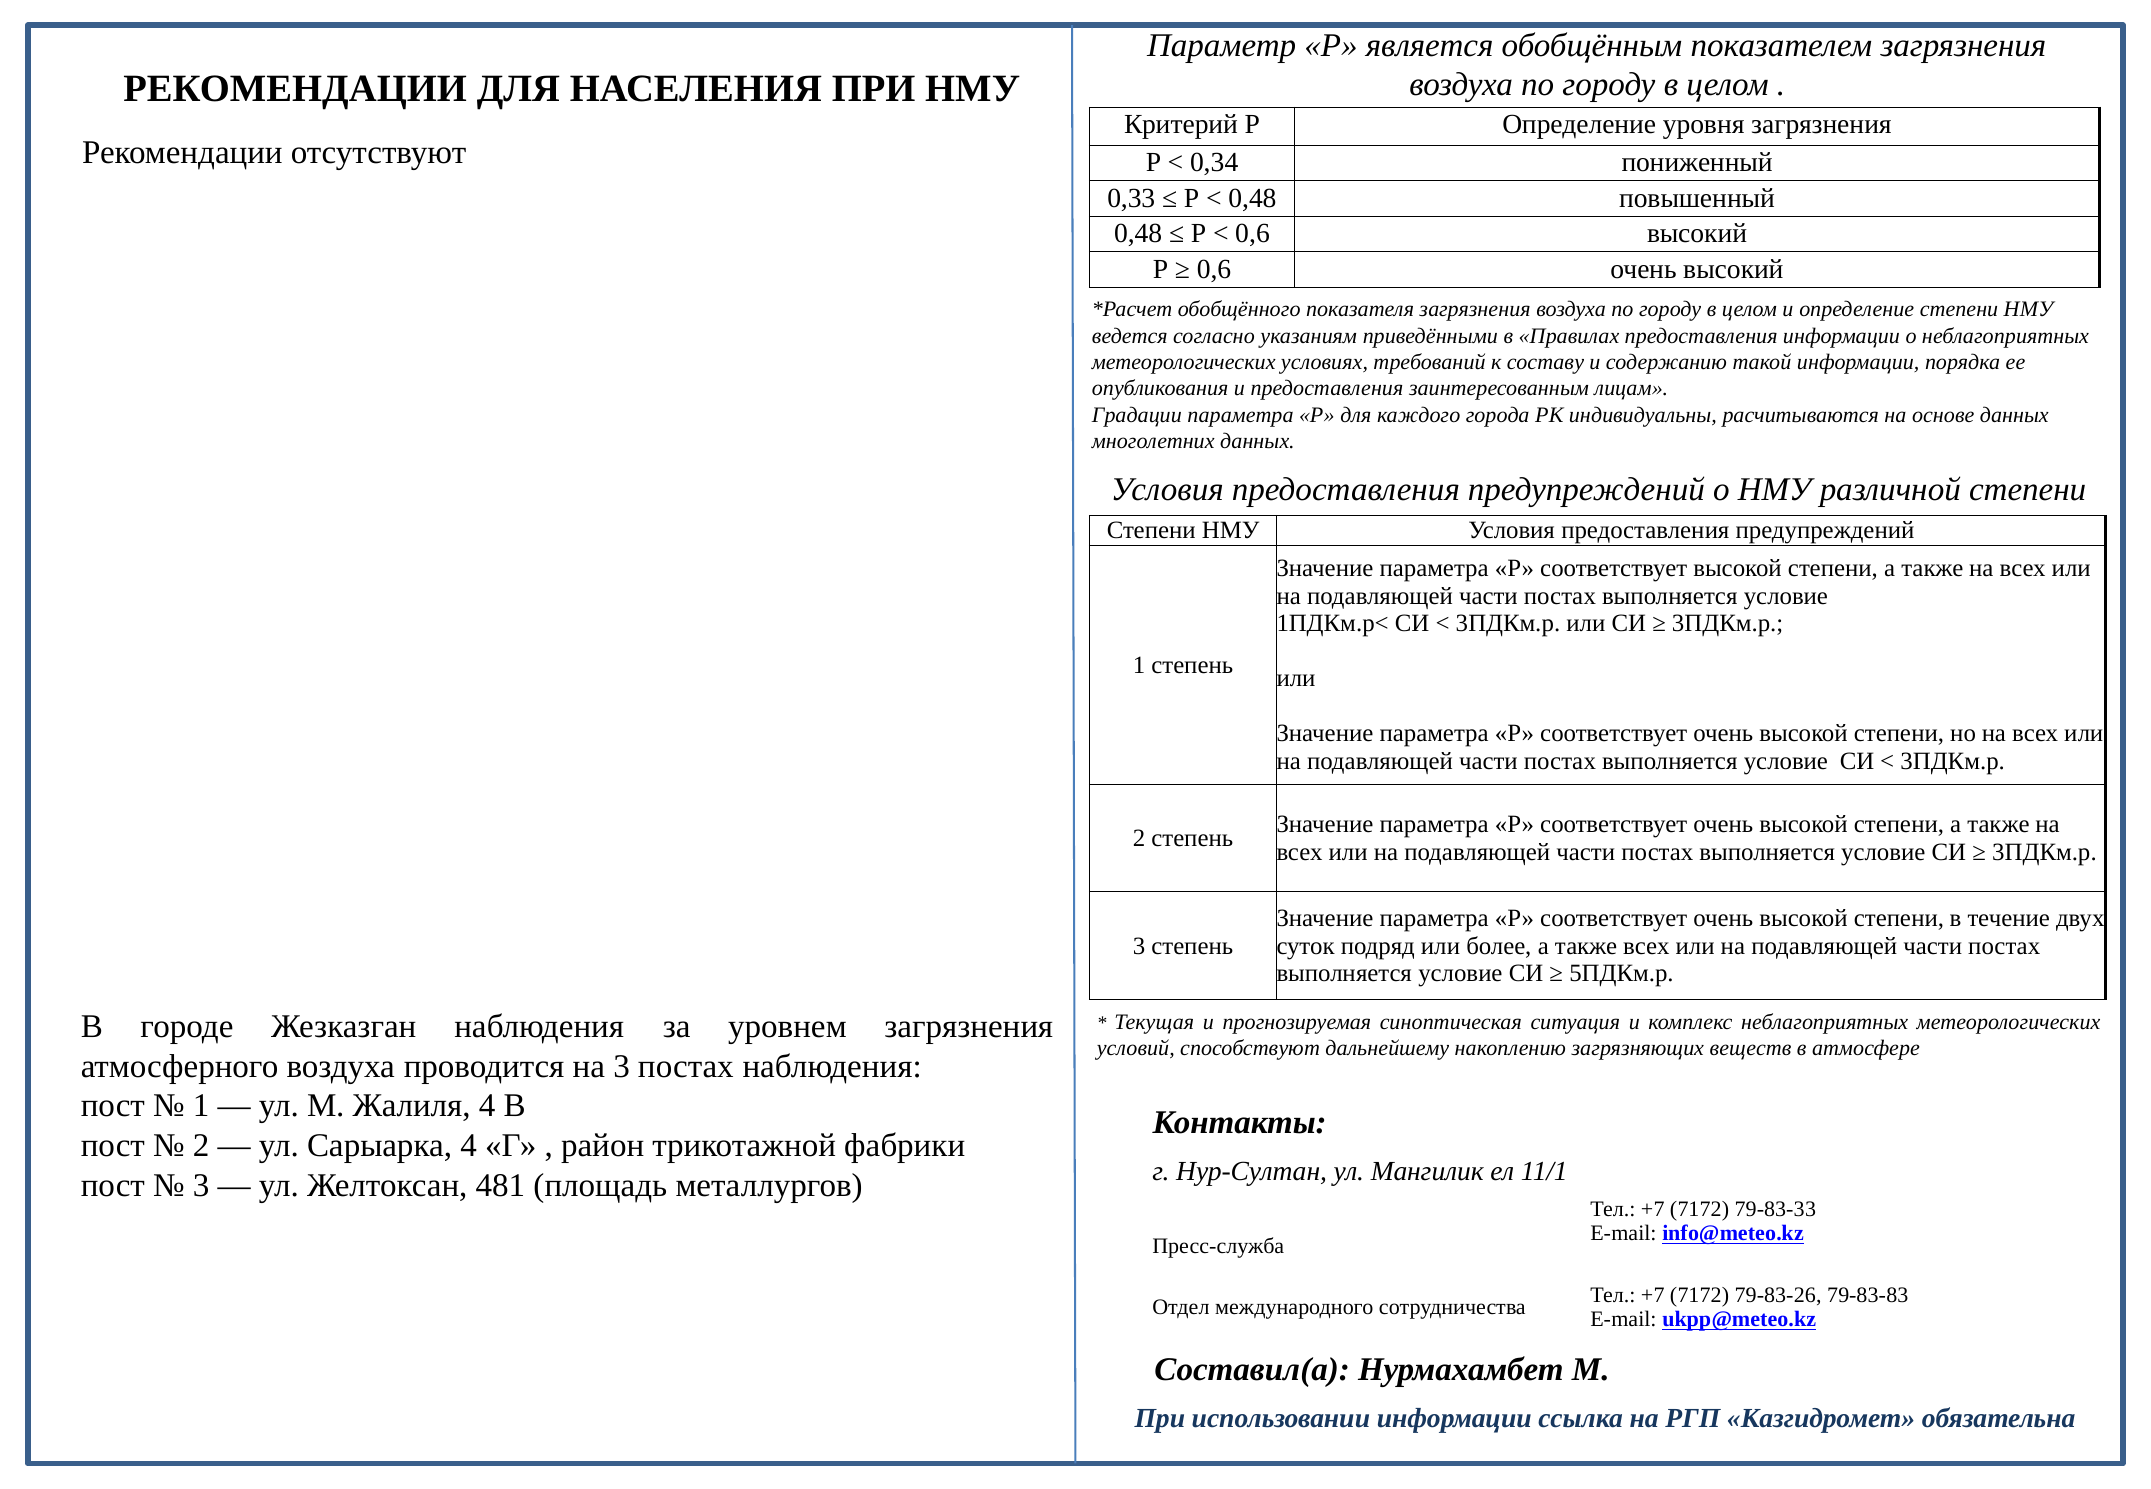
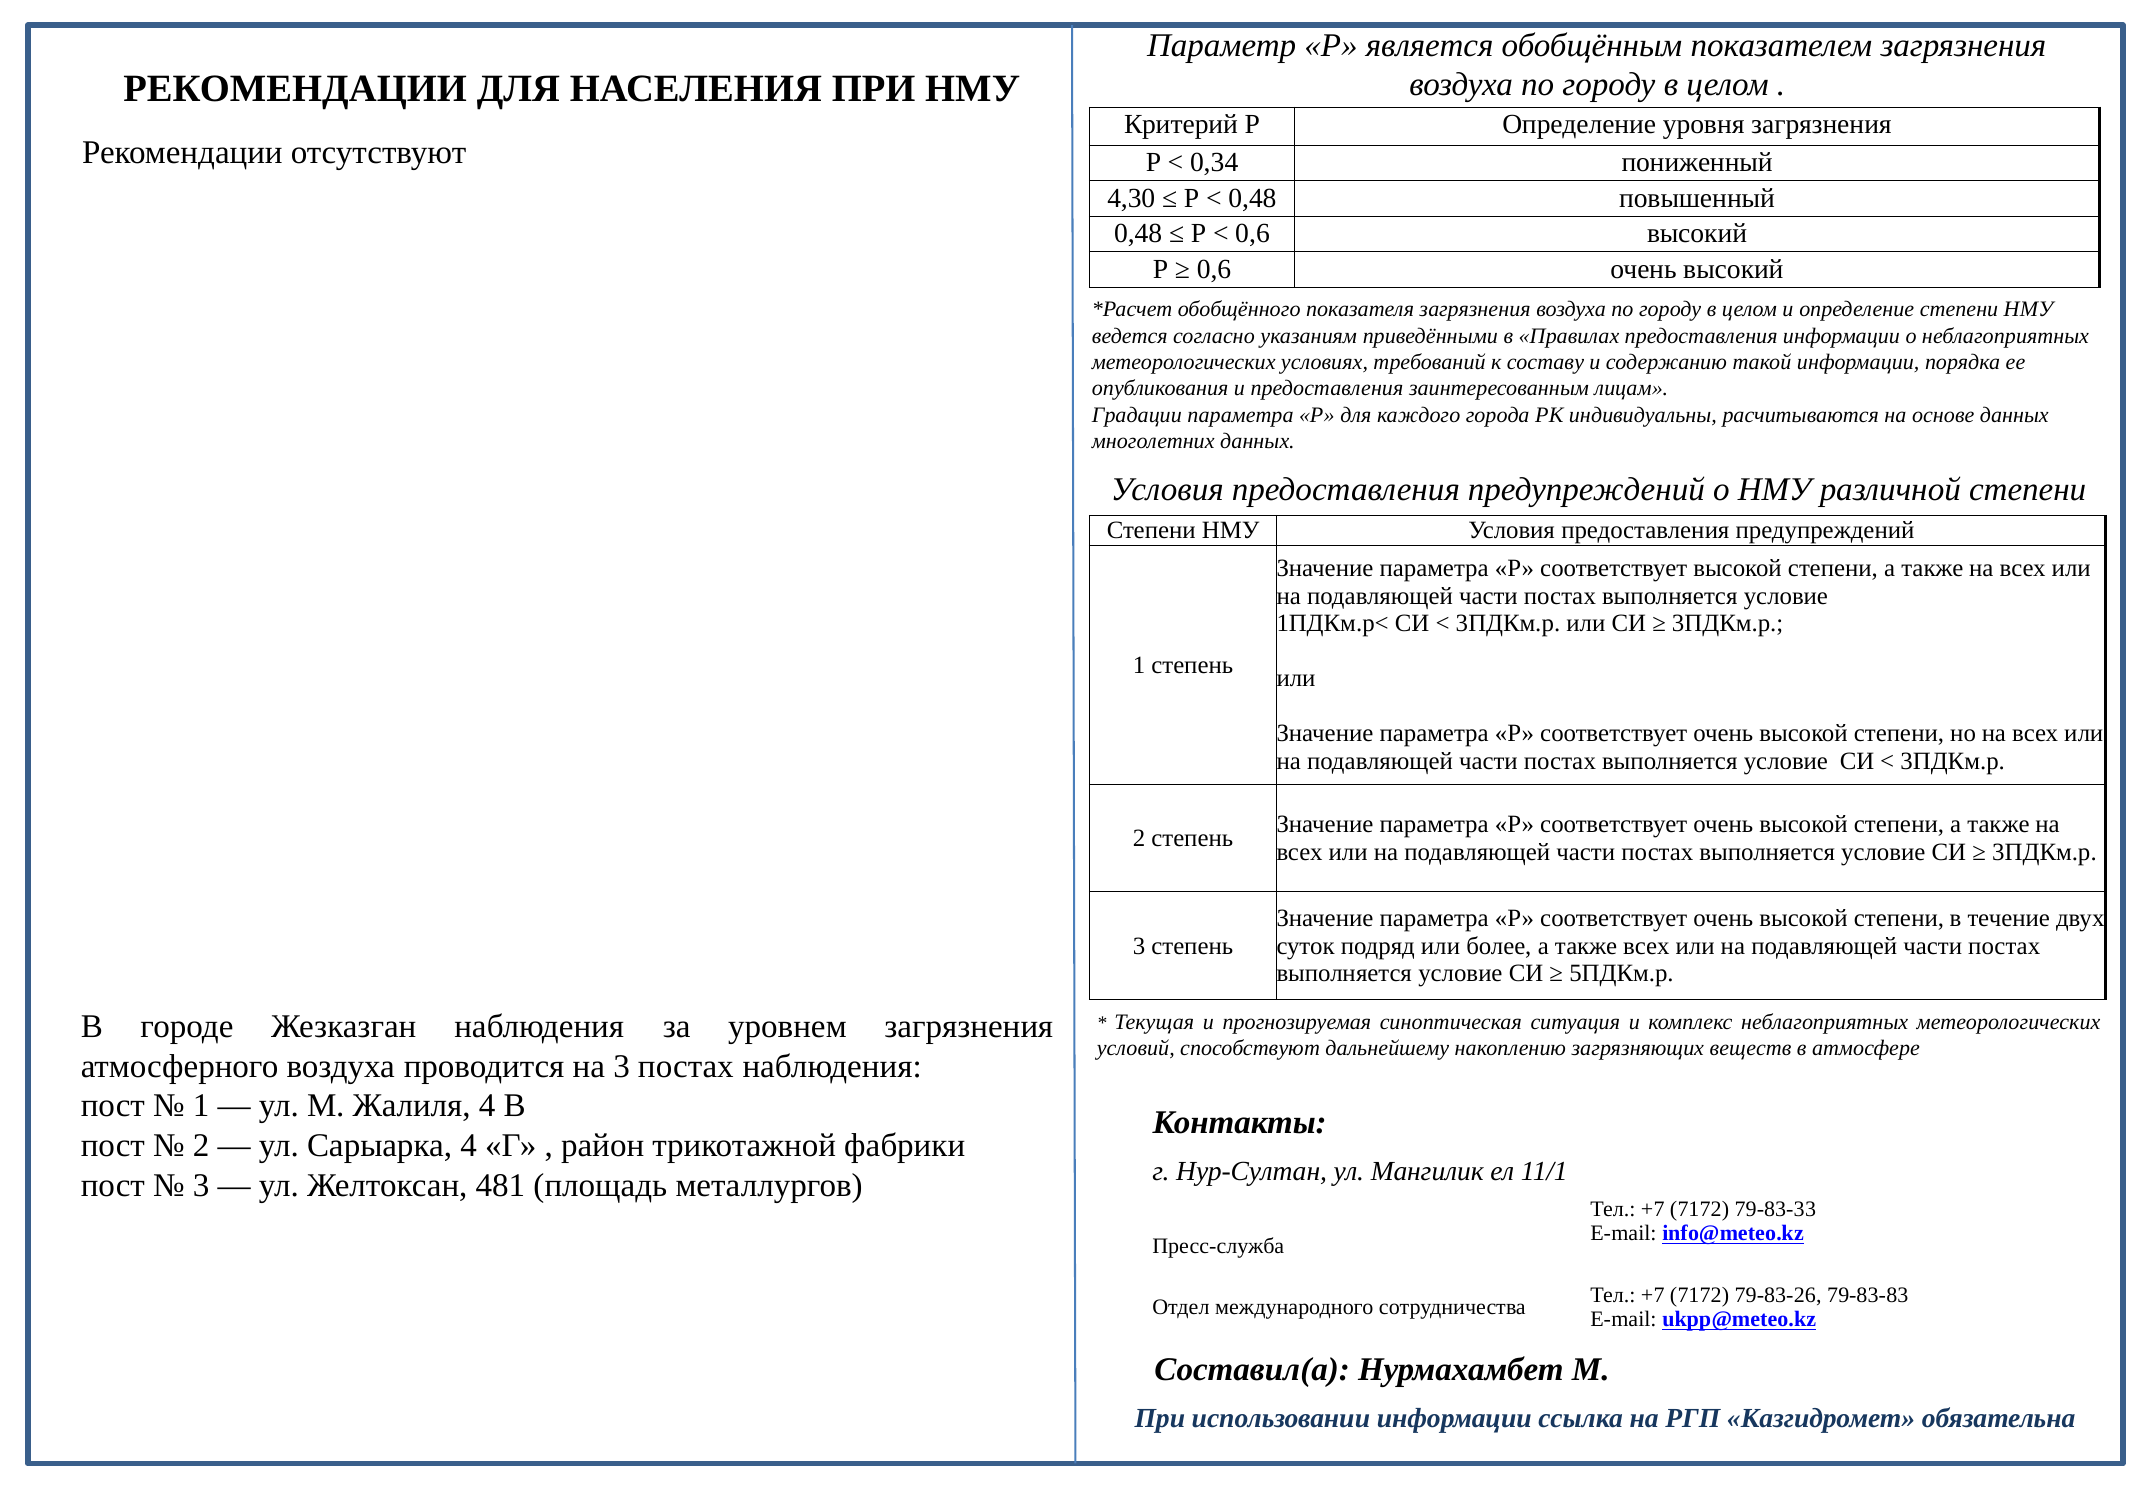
0,33: 0,33 -> 4,30
